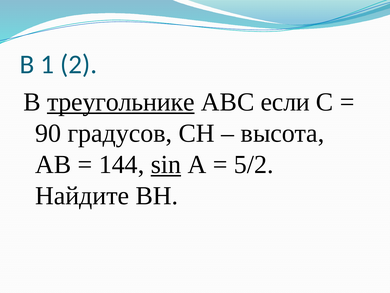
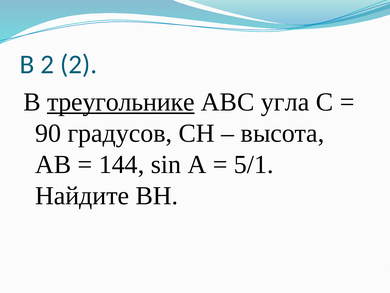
В 1: 1 -> 2
если: если -> угла
sin underline: present -> none
5/2: 5/2 -> 5/1
